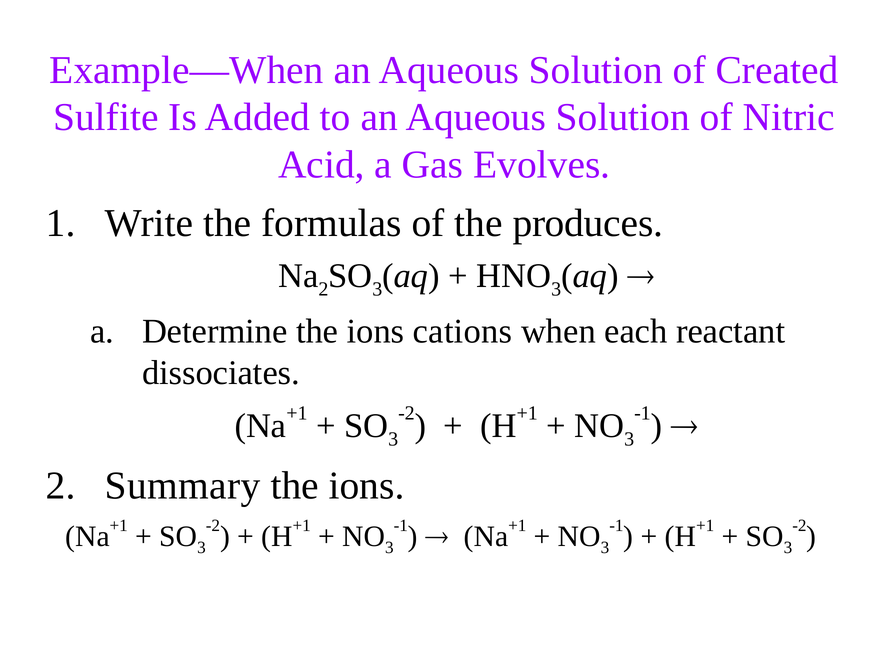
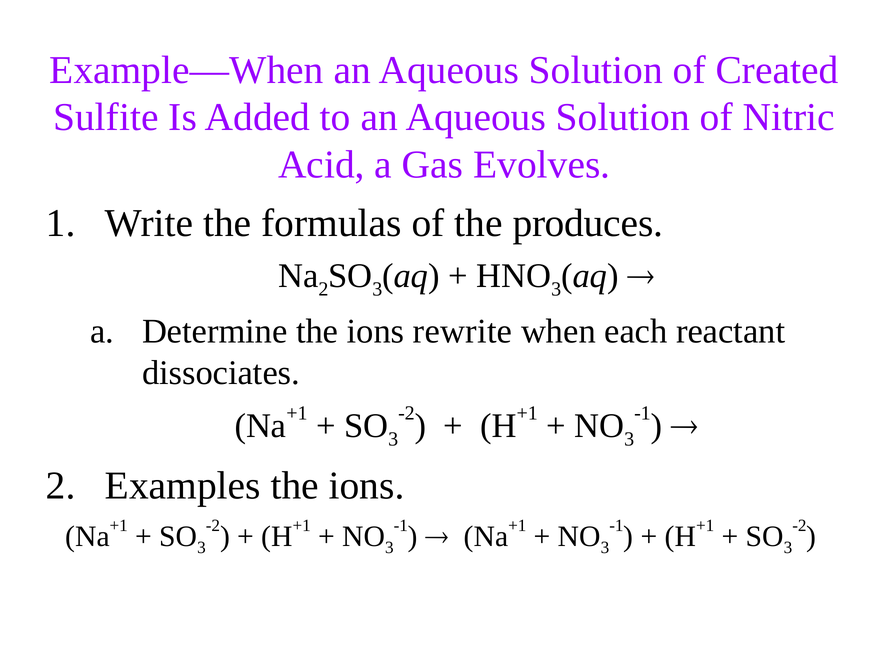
cations: cations -> rewrite
Summary: Summary -> Examples
